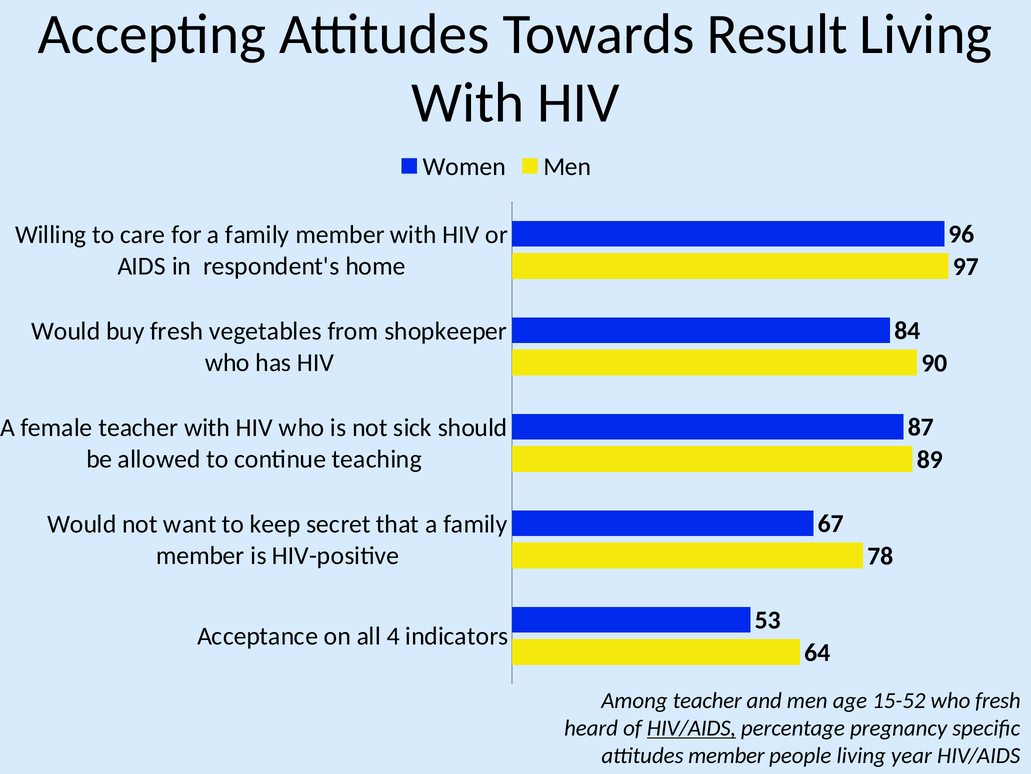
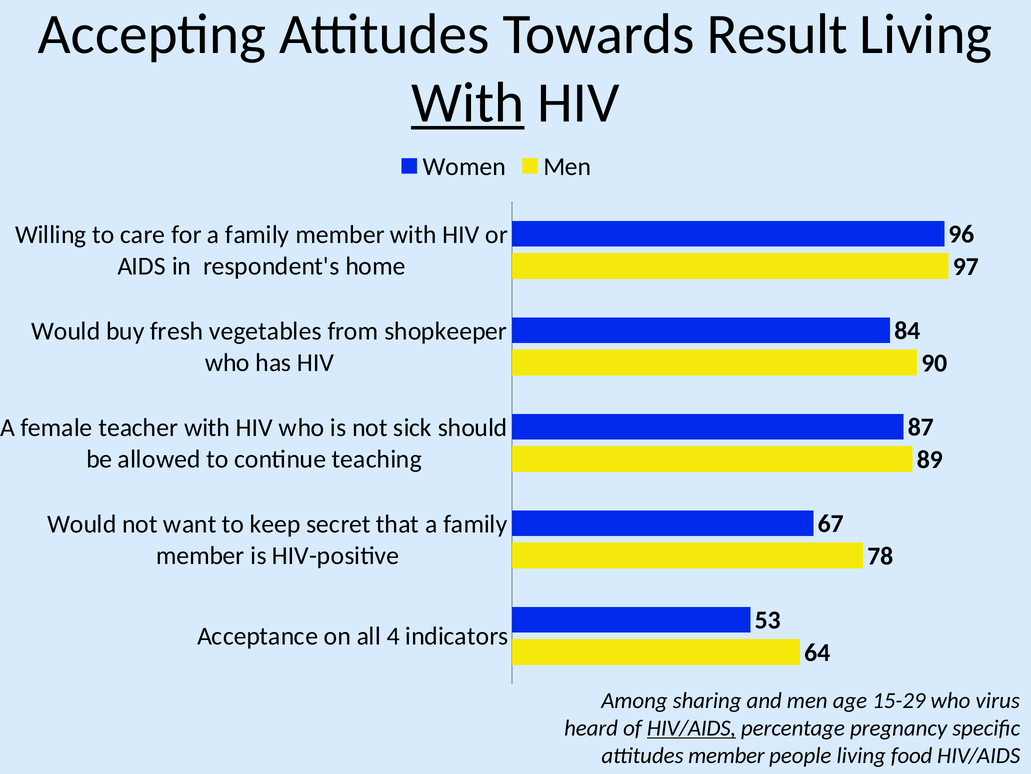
With at (468, 103) underline: none -> present
Among teacher: teacher -> sharing
15-52: 15-52 -> 15-29
who fresh: fresh -> virus
year: year -> food
